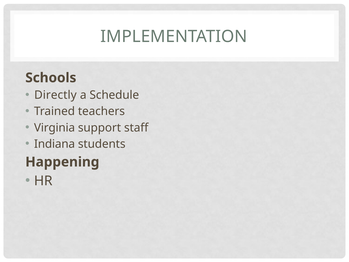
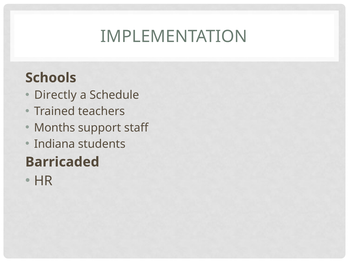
Virginia: Virginia -> Months
Happening: Happening -> Barricaded
